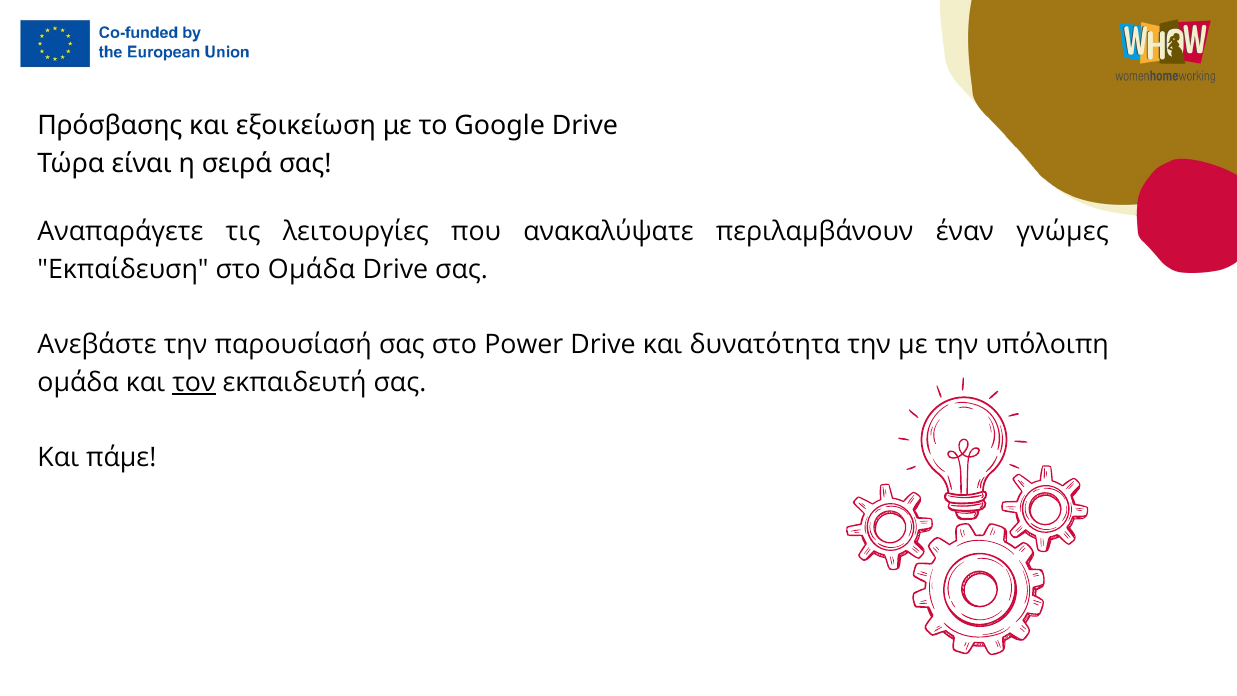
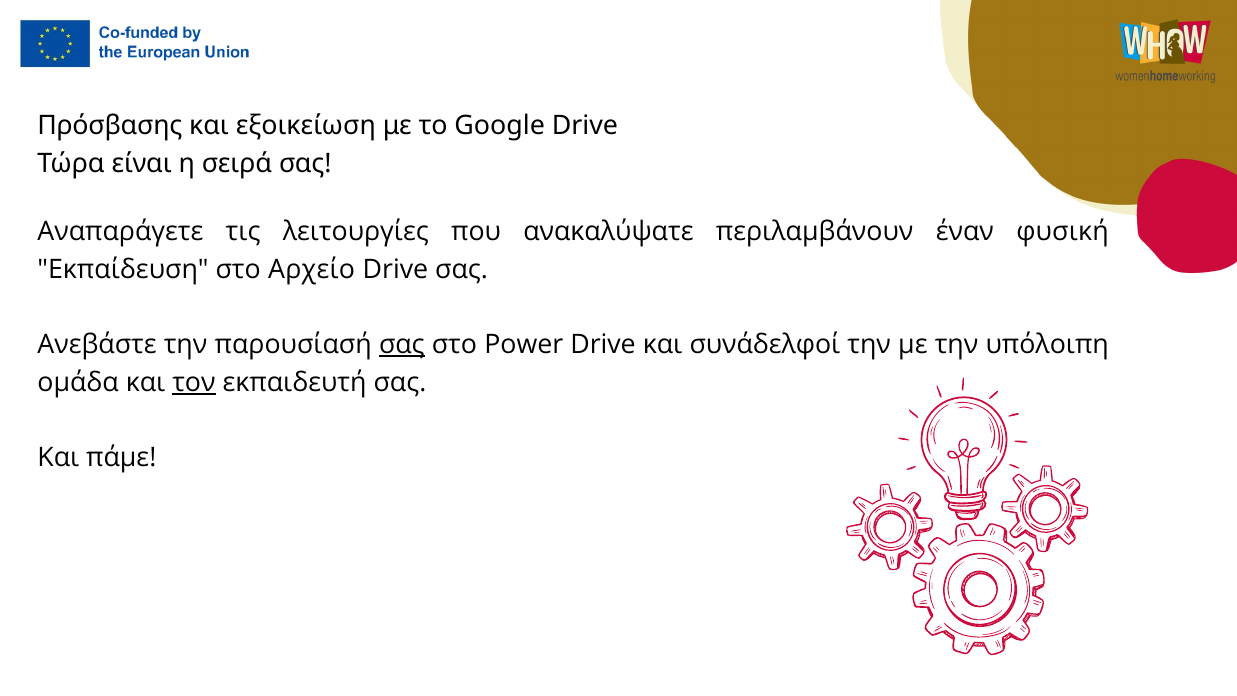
γνώμες: γνώμες -> φυσική
στο Ομάδα: Ομάδα -> Αρχείο
σας at (402, 345) underline: none -> present
δυνατότητα: δυνατότητα -> συνάδελφοί
